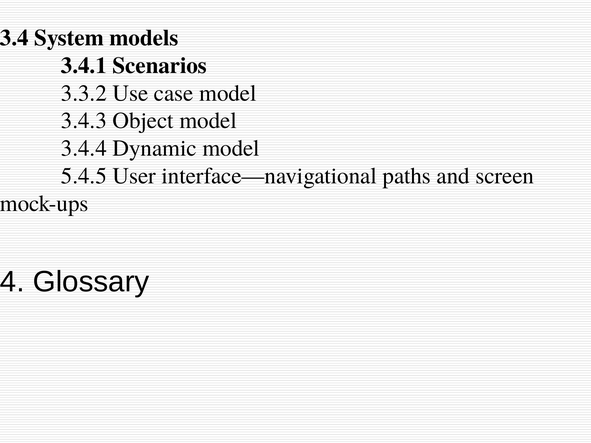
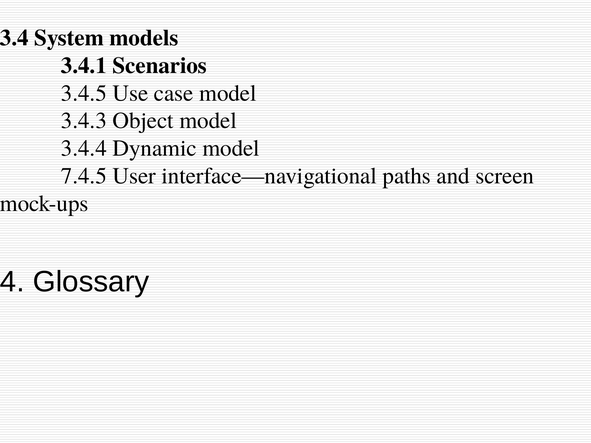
3.3.2: 3.3.2 -> 3.4.5
5.4.5: 5.4.5 -> 7.4.5
